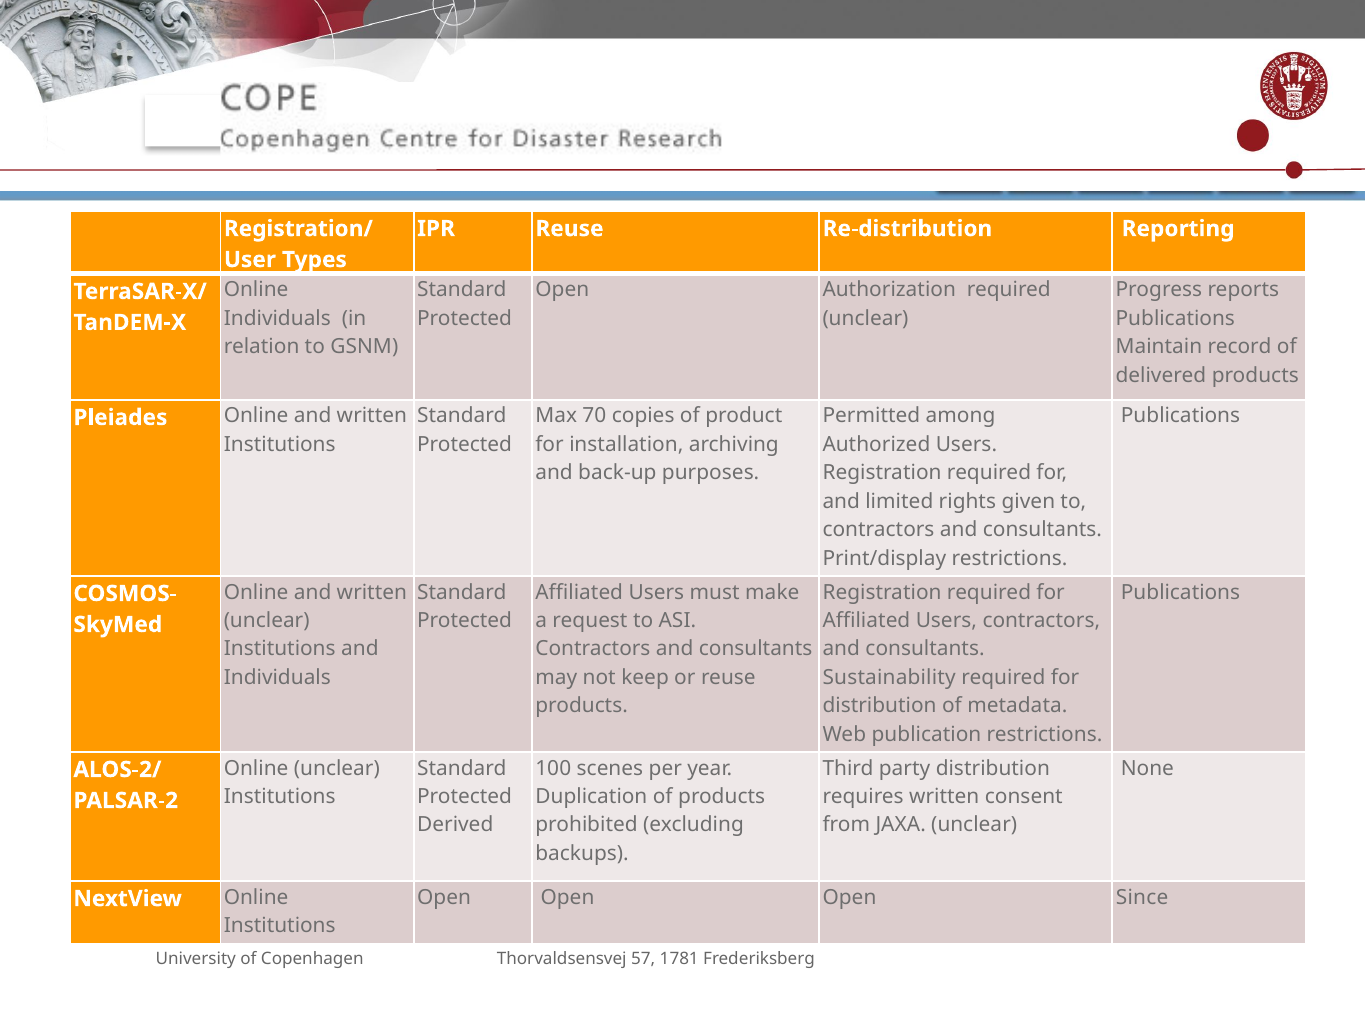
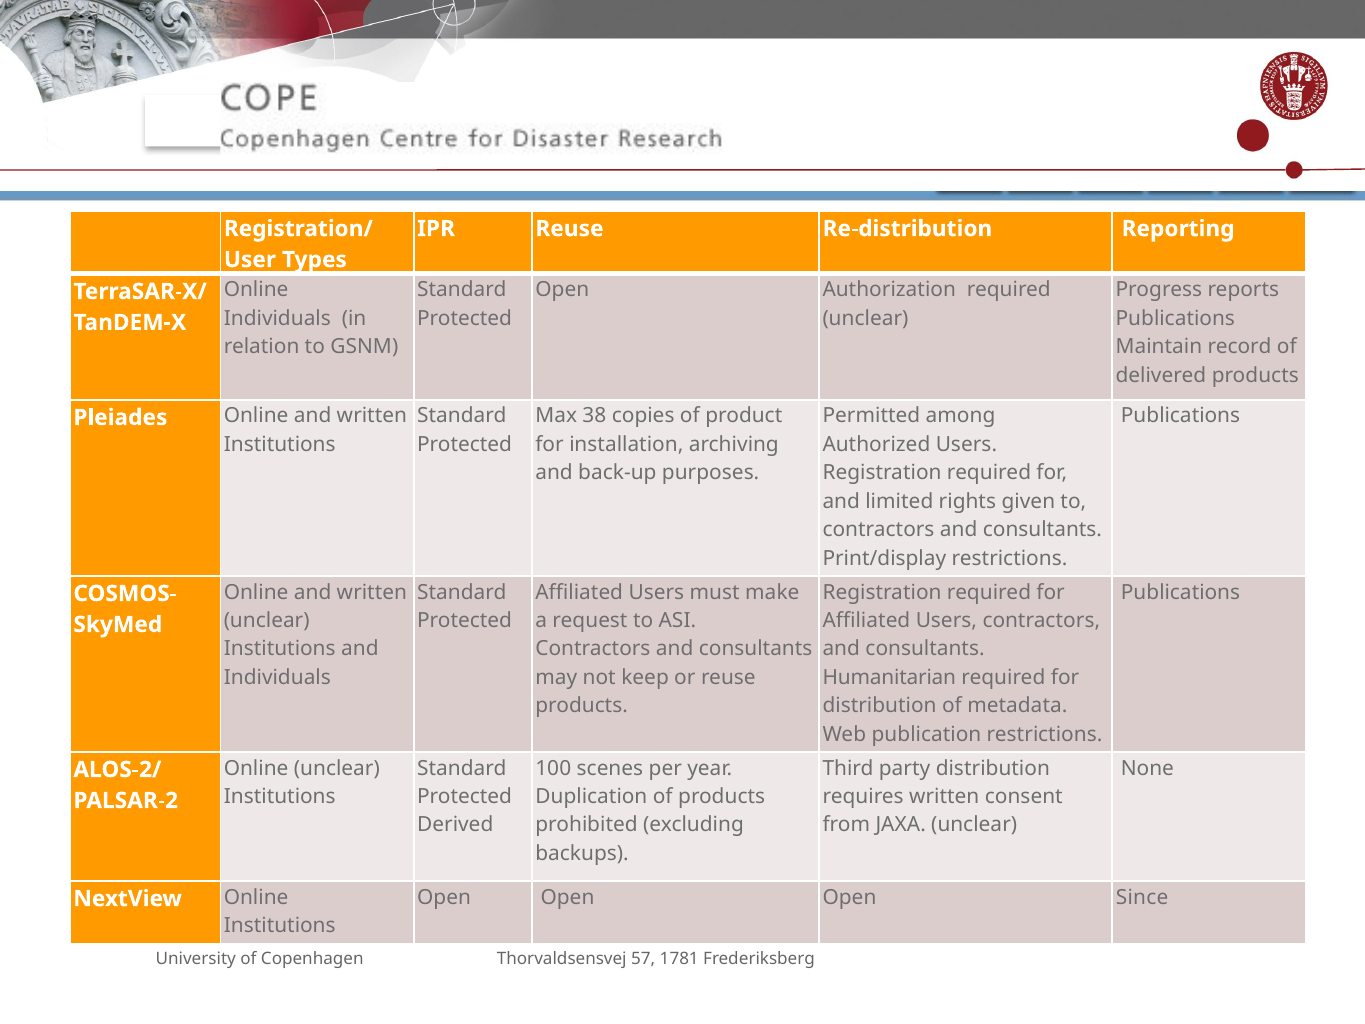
70: 70 -> 38
Sustainability: Sustainability -> Humanitarian
